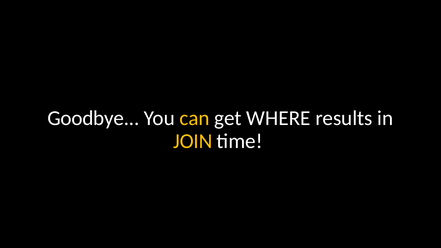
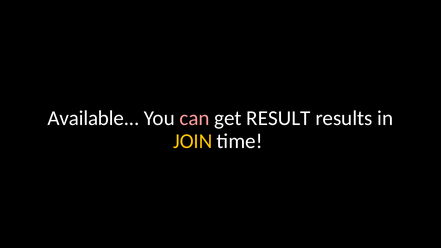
Goodbye: Goodbye -> Available
can colour: yellow -> pink
WHERE: WHERE -> RESULT
